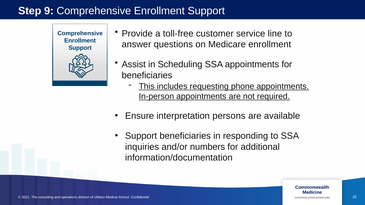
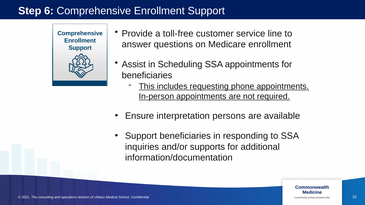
9: 9 -> 6
numbers: numbers -> supports
